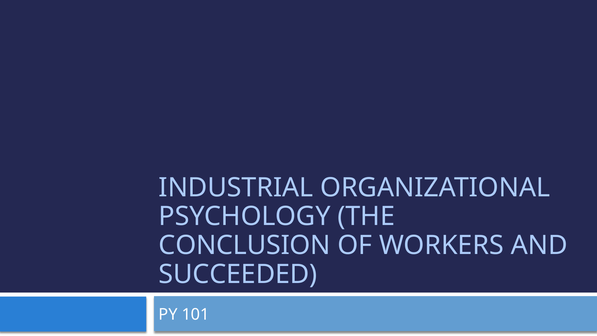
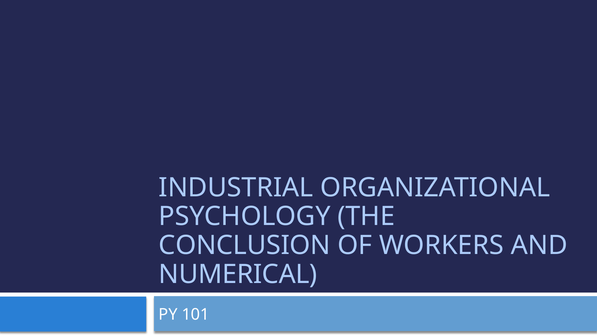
SUCCEEDED: SUCCEEDED -> NUMERICAL
